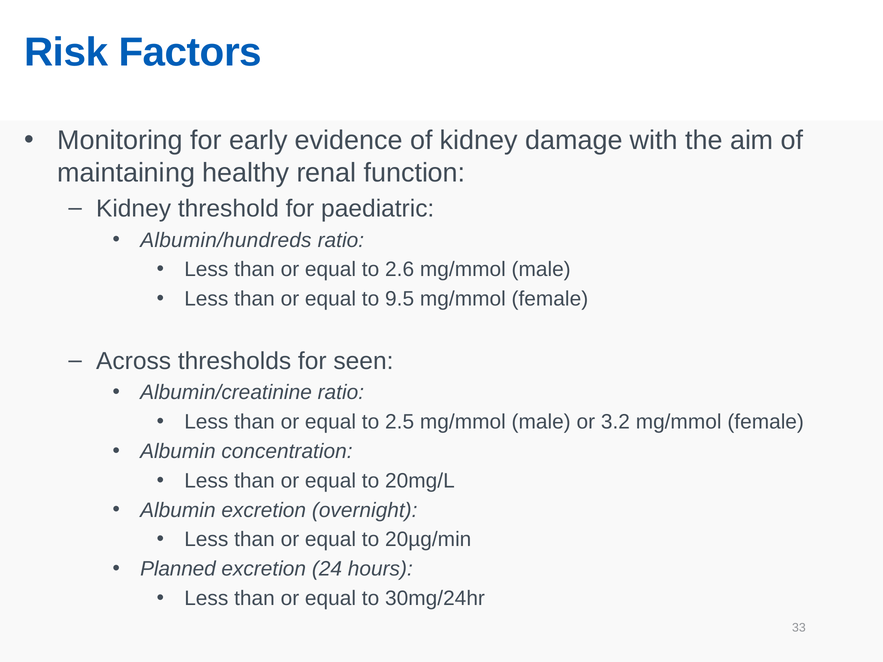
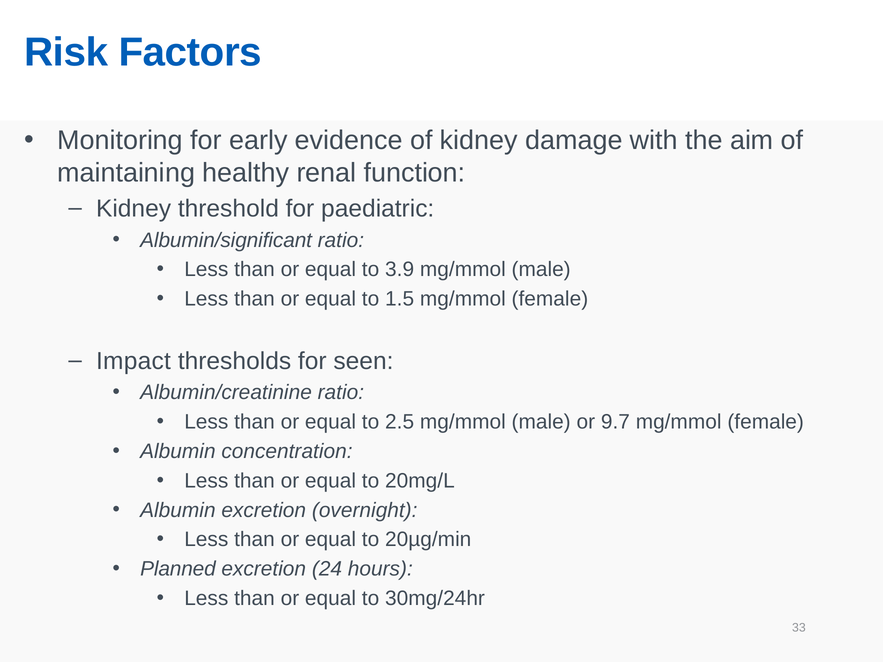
Albumin/hundreds: Albumin/hundreds -> Albumin/significant
2.6: 2.6 -> 3.9
9.5: 9.5 -> 1.5
Across: Across -> Impact
3.2: 3.2 -> 9.7
